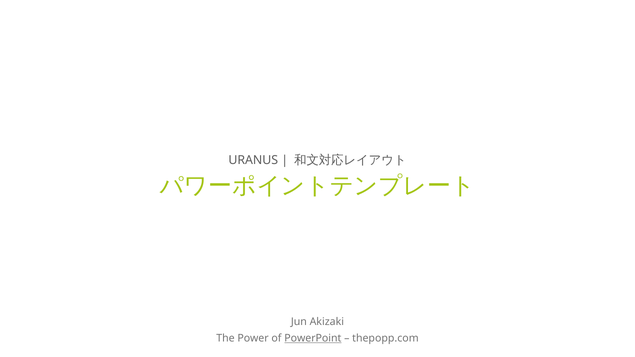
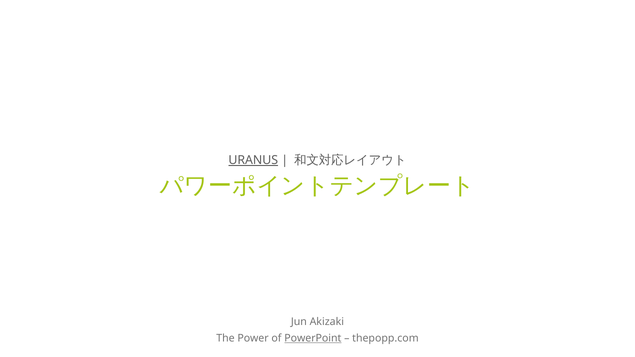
URANUS underline: none -> present
